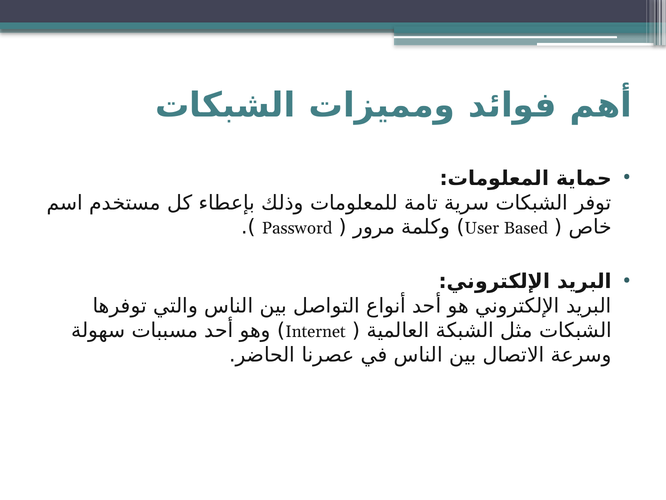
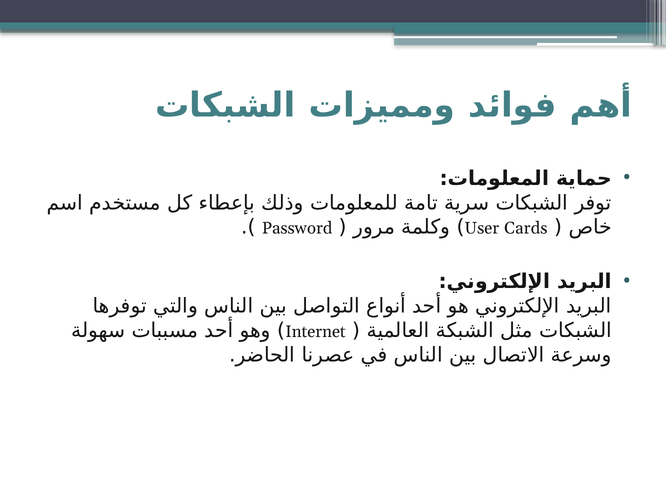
Based: Based -> Cards
